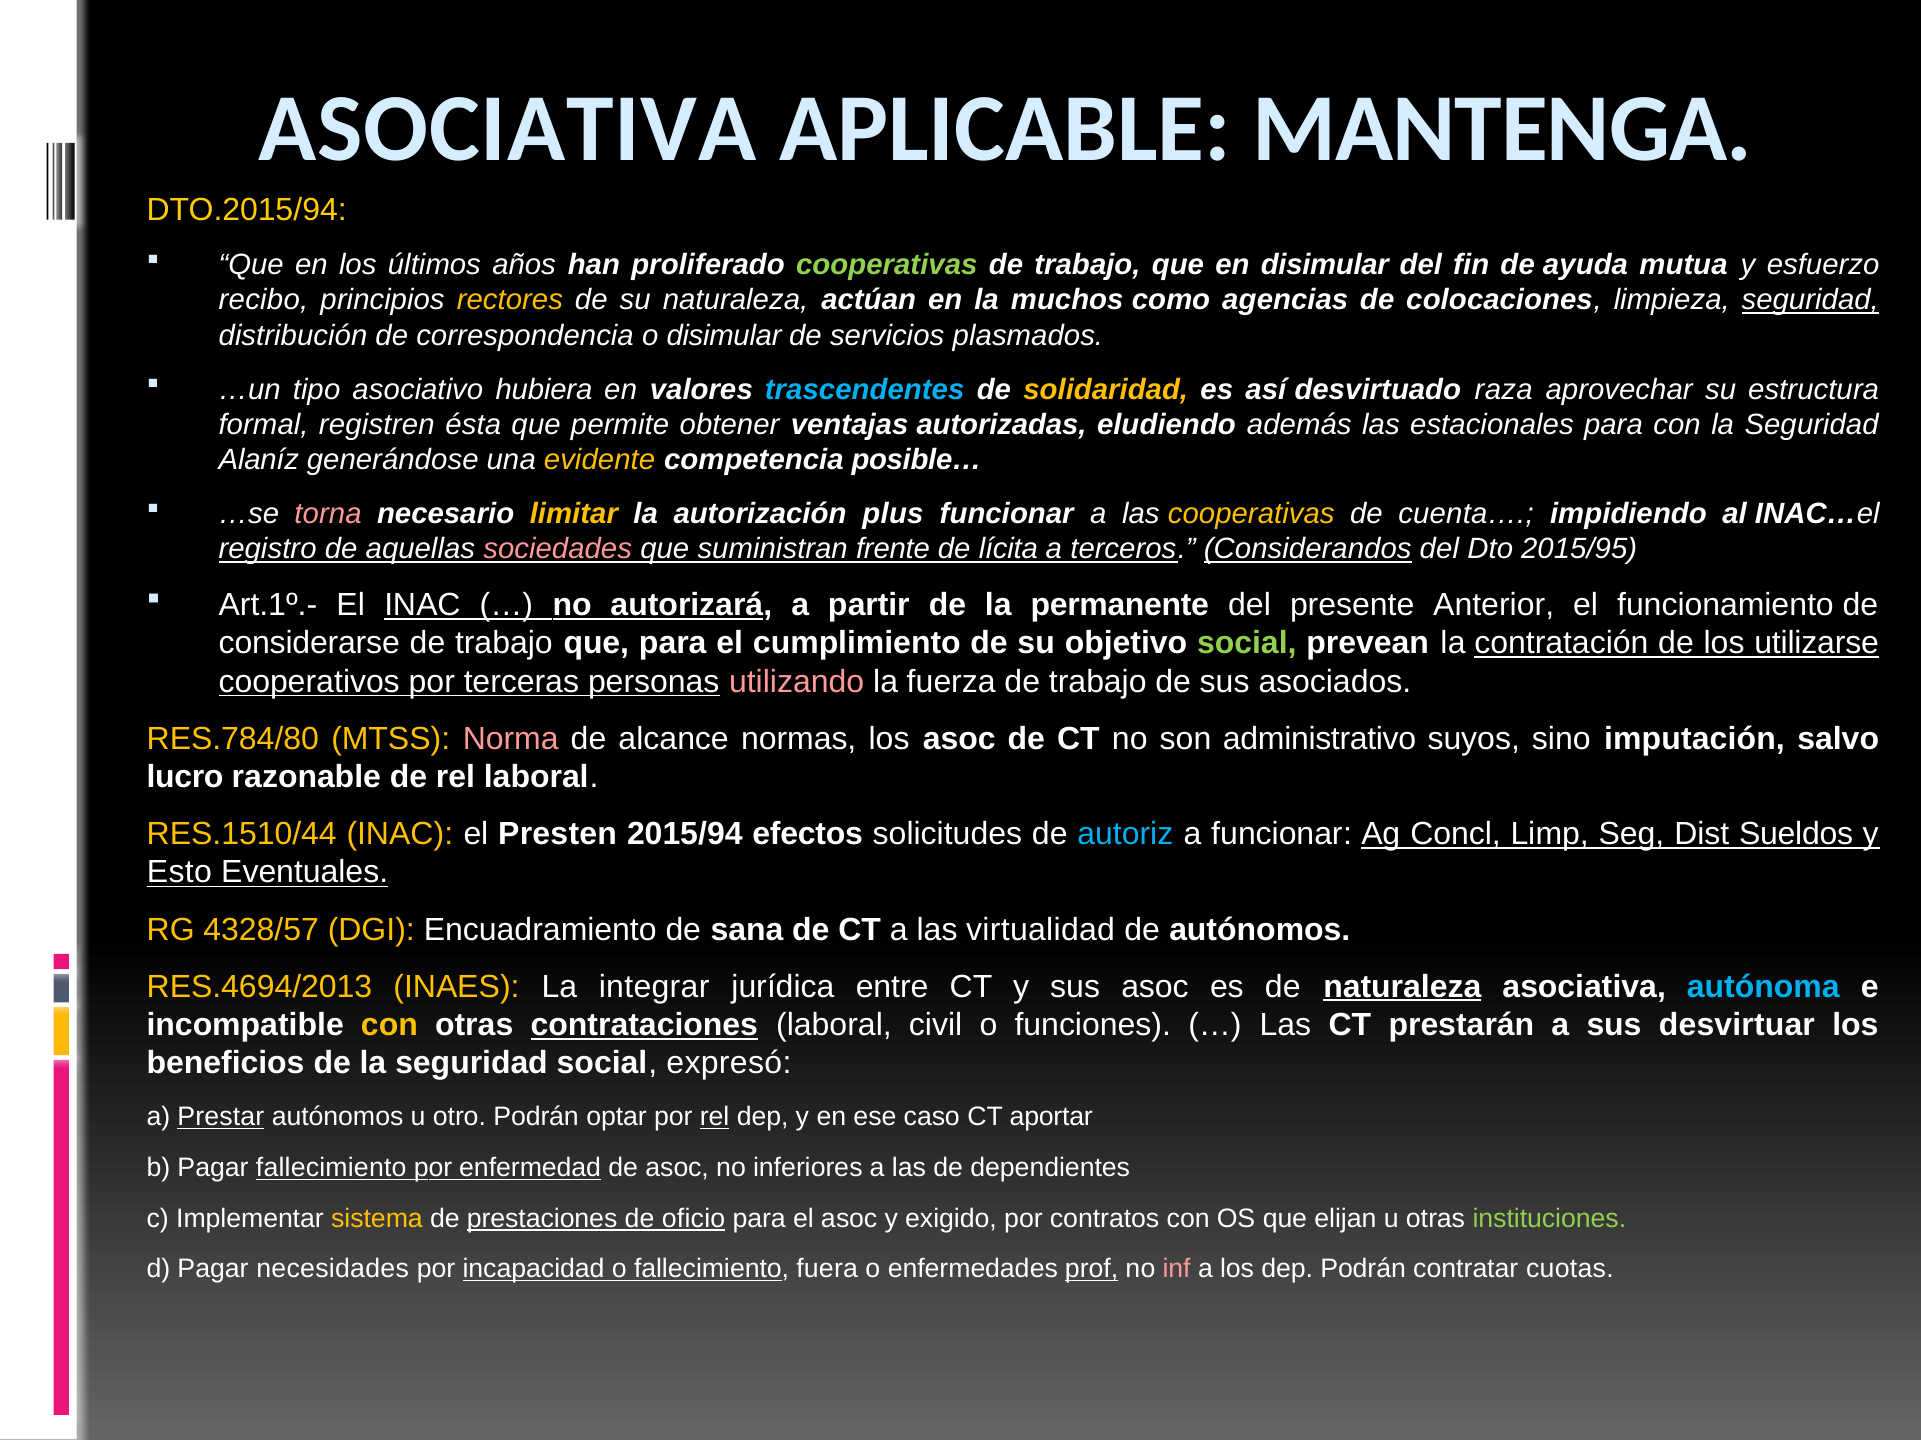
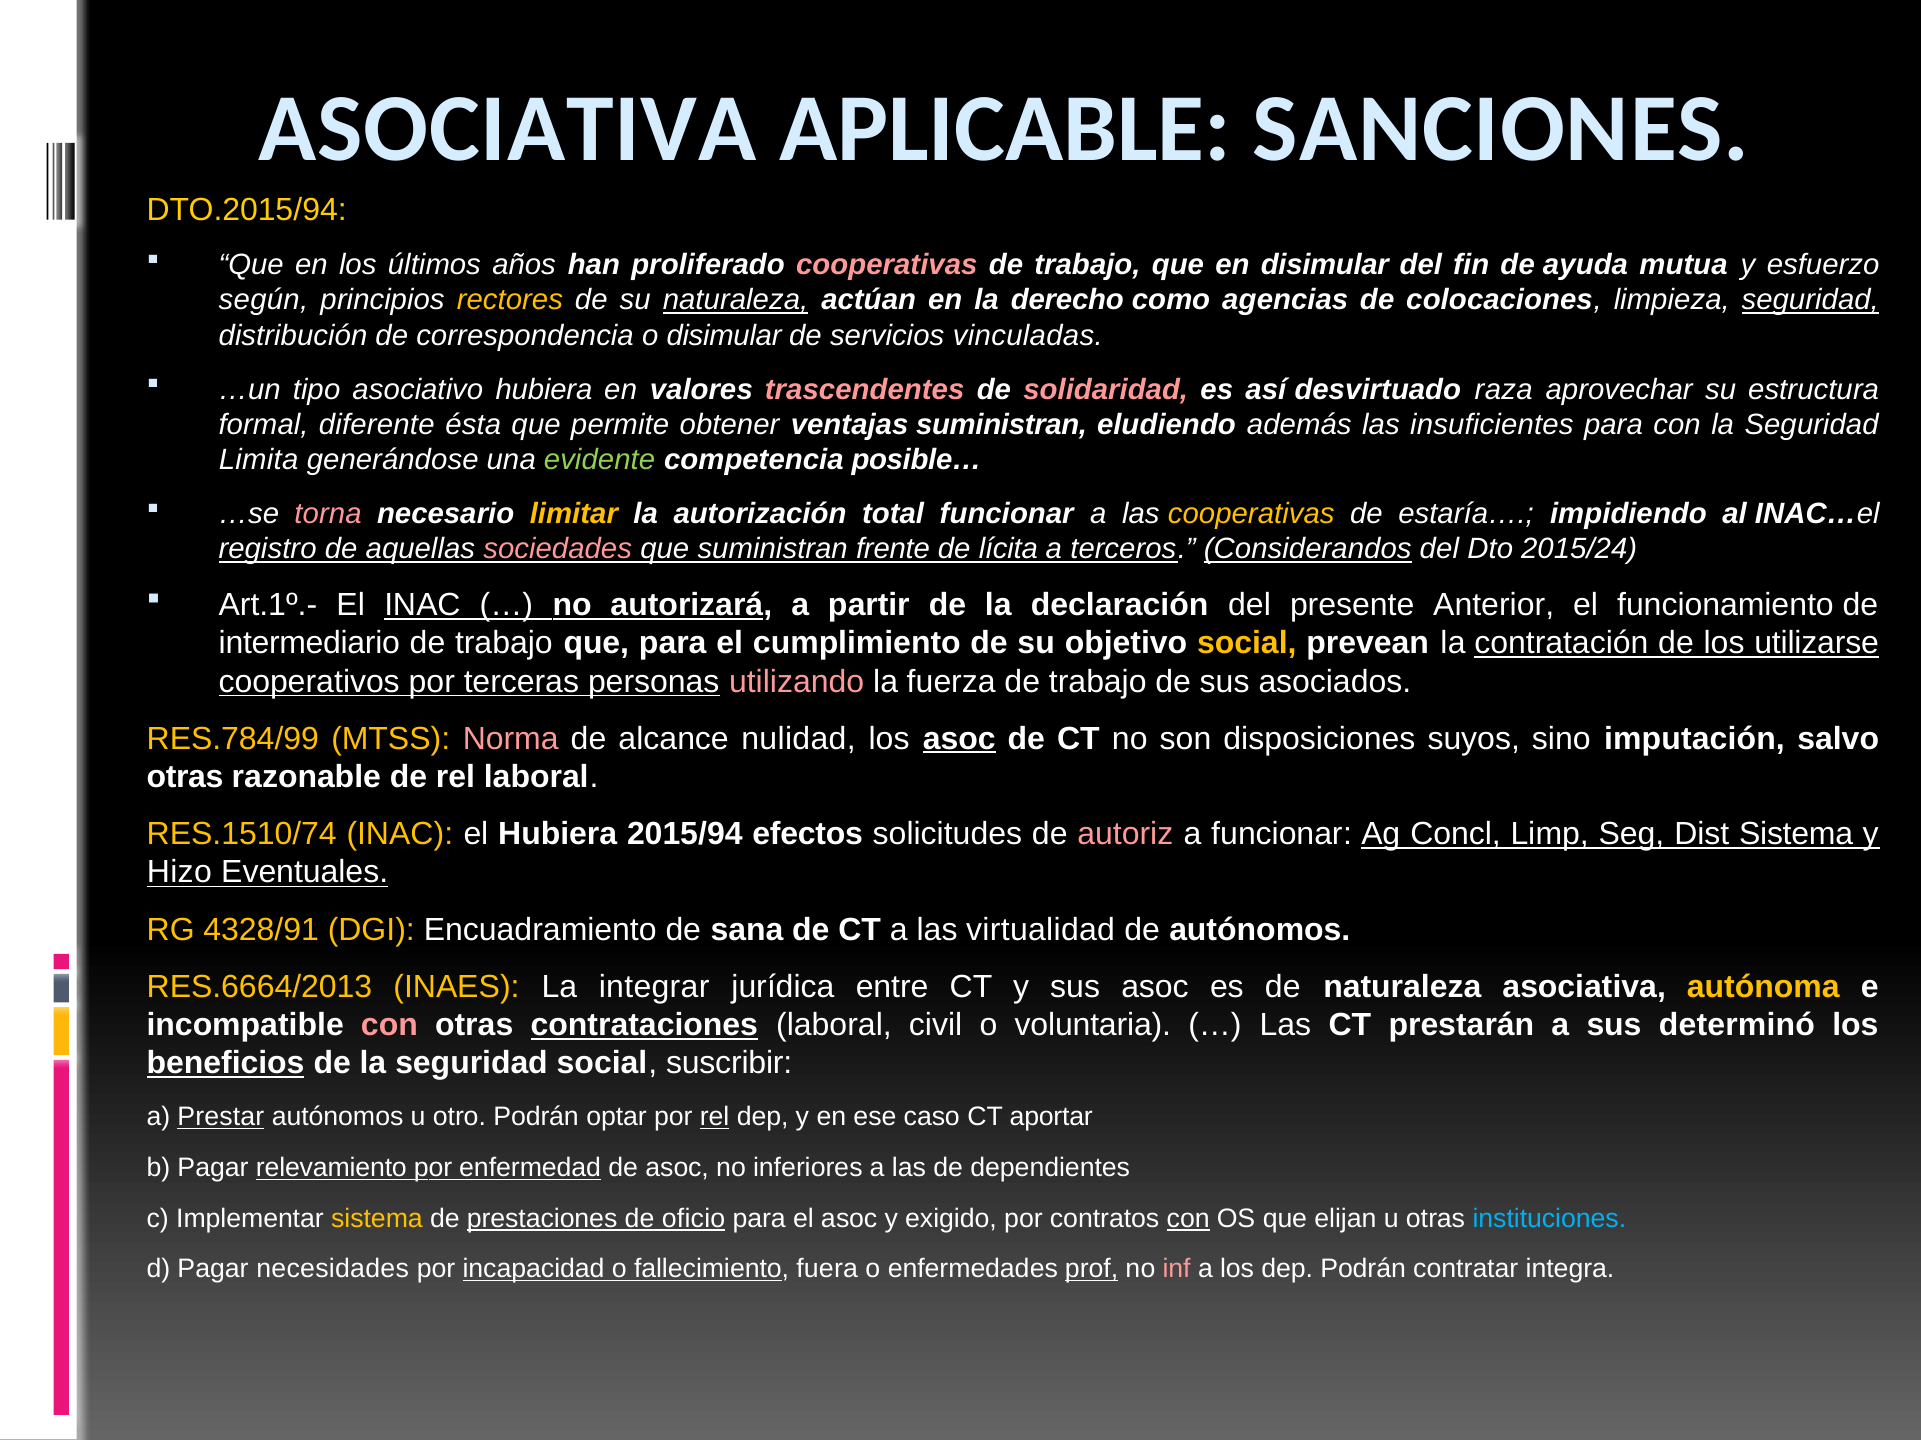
MANTENGA: MANTENGA -> SANCIONES
cooperativas at (887, 265) colour: light green -> pink
recibo: recibo -> según
naturaleza at (736, 300) underline: none -> present
muchos: muchos -> derecho
plasmados: plasmados -> vinculadas
trascendentes colour: light blue -> pink
solidaridad colour: yellow -> pink
registren: registren -> diferente
ventajas autorizadas: autorizadas -> suministran
estacionales: estacionales -> insuficientes
Alaníz: Alaníz -> Limita
evidente colour: yellow -> light green
plus: plus -> total
cuenta…: cuenta… -> estaría…
2015/95: 2015/95 -> 2015/24
permanente: permanente -> declaración
considerarse: considerarse -> intermediario
social at (1247, 643) colour: light green -> yellow
RES.784/80: RES.784/80 -> RES.784/99
normas: normas -> nulidad
asoc at (959, 739) underline: none -> present
administrativo: administrativo -> disposiciones
lucro at (185, 777): lucro -> otras
RES.1510/44: RES.1510/44 -> RES.1510/74
el Presten: Presten -> Hubiera
autoriz colour: light blue -> pink
Dist Sueldos: Sueldos -> Sistema
Esto: Esto -> Hizo
4328/57: 4328/57 -> 4328/91
RES.4694/2013: RES.4694/2013 -> RES.6664/2013
naturaleza at (1402, 987) underline: present -> none
autónoma colour: light blue -> yellow
con at (389, 1025) colour: yellow -> pink
funciones: funciones -> voluntaria
desvirtuar: desvirtuar -> determinó
beneficios underline: none -> present
expresó: expresó -> suscribir
Pagar fallecimiento: fallecimiento -> relevamiento
con at (1188, 1219) underline: none -> present
instituciones colour: light green -> light blue
cuotas: cuotas -> integra
